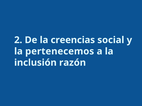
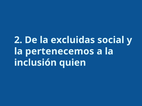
creencias: creencias -> excluidas
razón: razón -> quien
